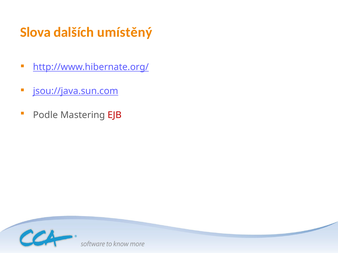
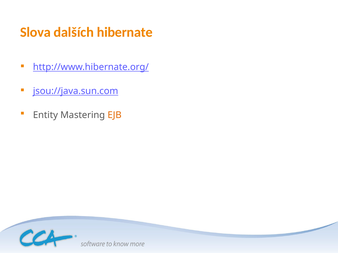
umístěný: umístěný -> hibernate
Podle: Podle -> Entity
EJB colour: red -> orange
